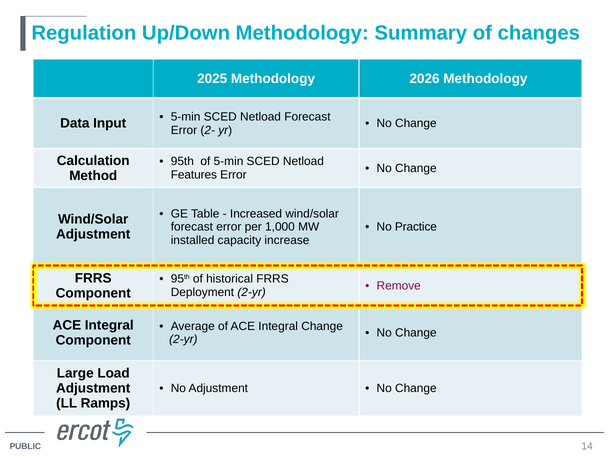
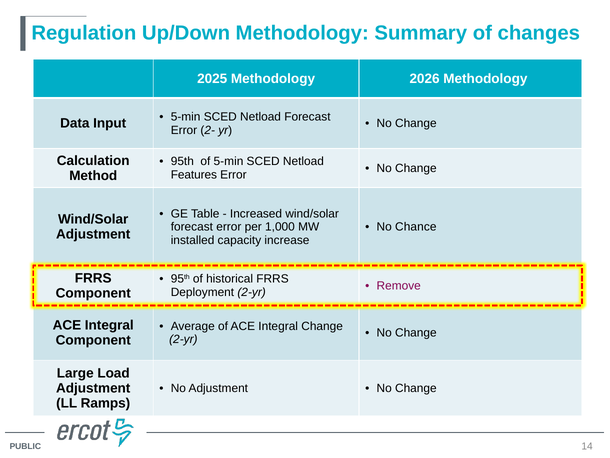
Practice: Practice -> Chance
